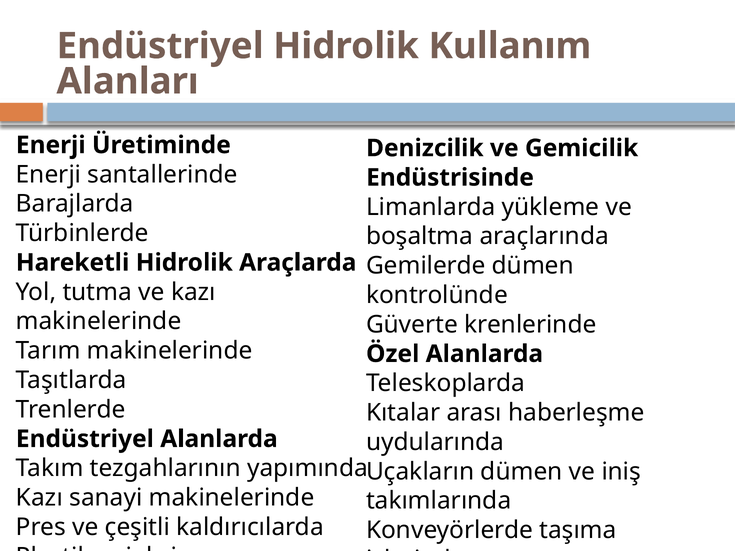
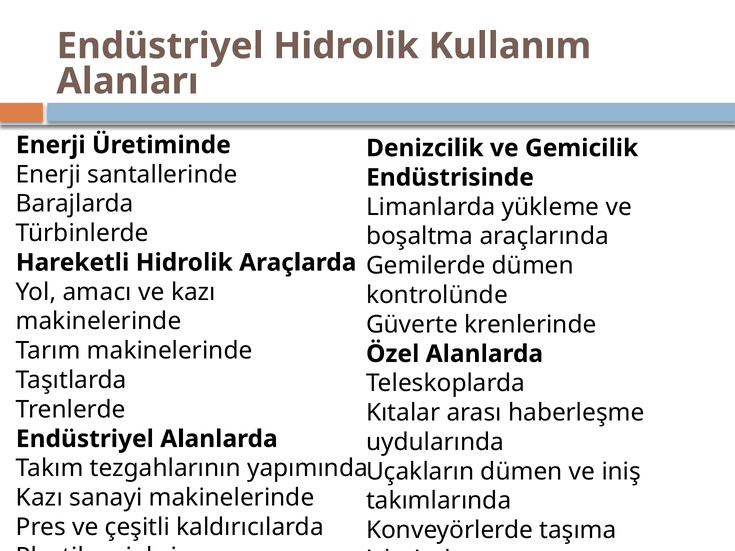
tutma: tutma -> amacı
